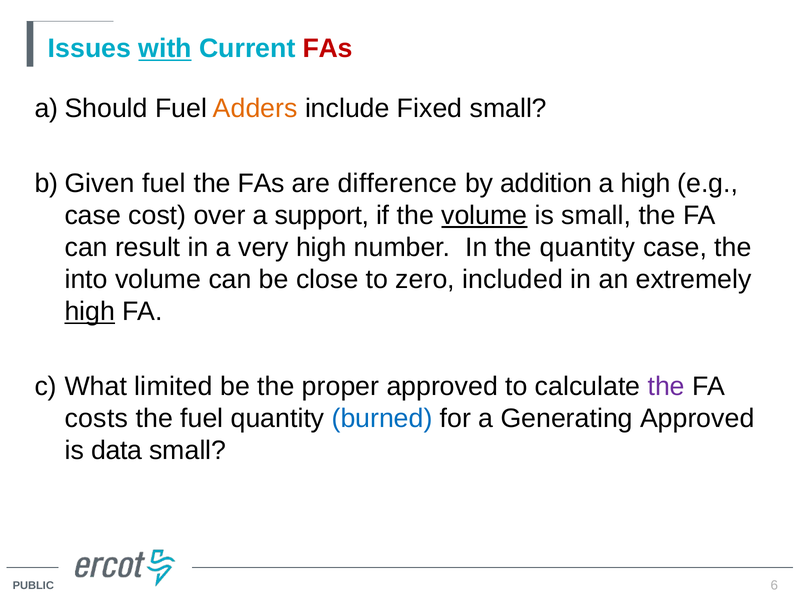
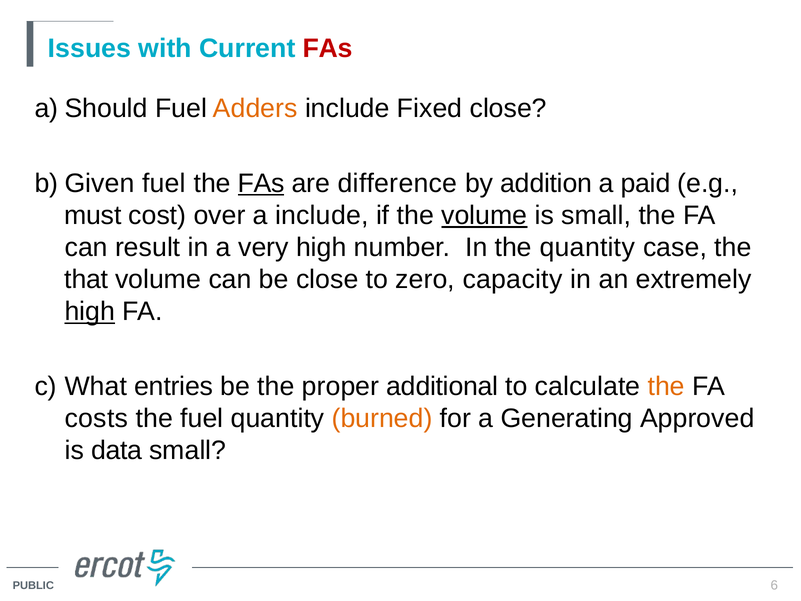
with underline: present -> none
Fixed small: small -> close
FAs at (261, 183) underline: none -> present
a high: high -> paid
case at (93, 215): case -> must
a support: support -> include
into: into -> that
included: included -> capacity
limited: limited -> entries
proper approved: approved -> additional
the at (666, 386) colour: purple -> orange
burned colour: blue -> orange
